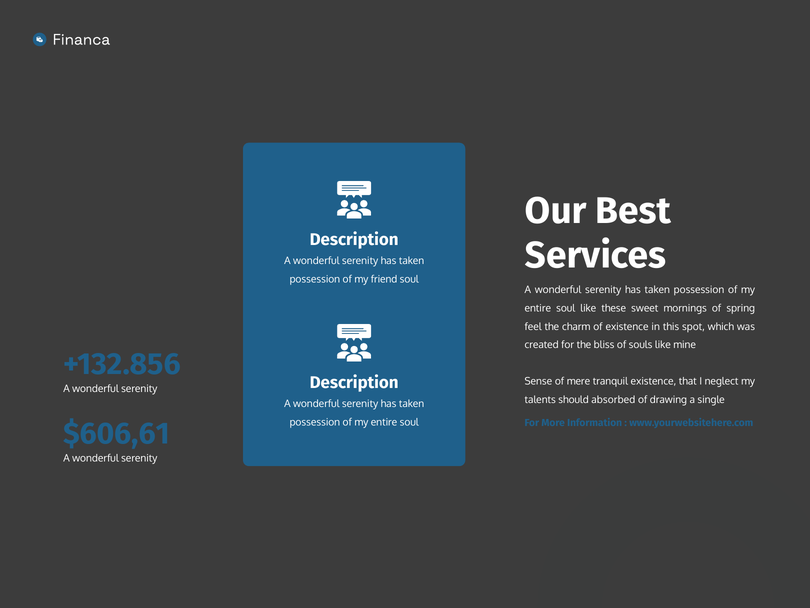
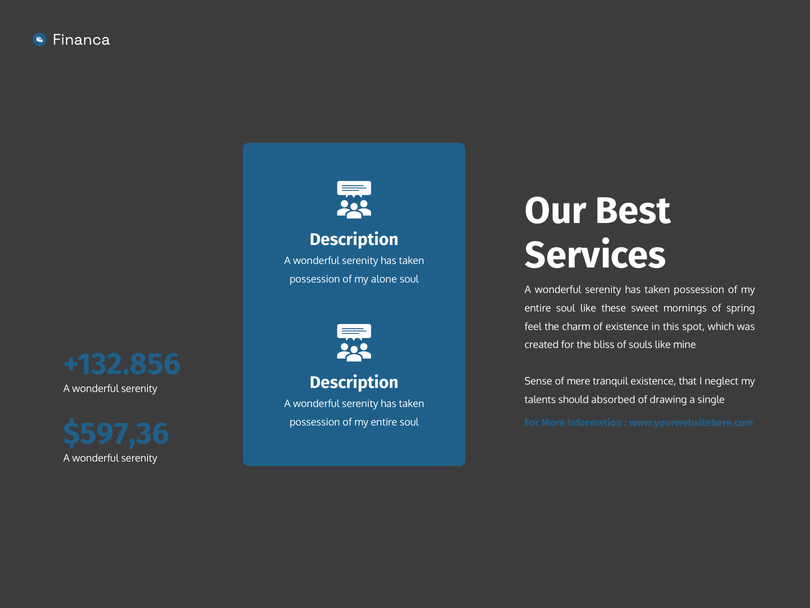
friend: friend -> alone
$606,61: $606,61 -> $597,36
